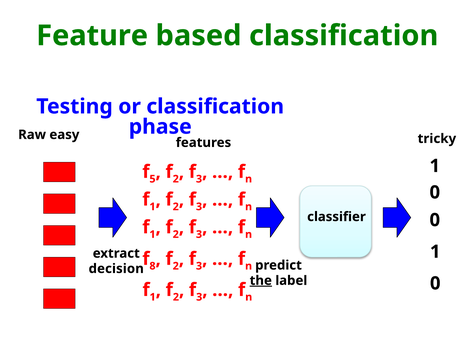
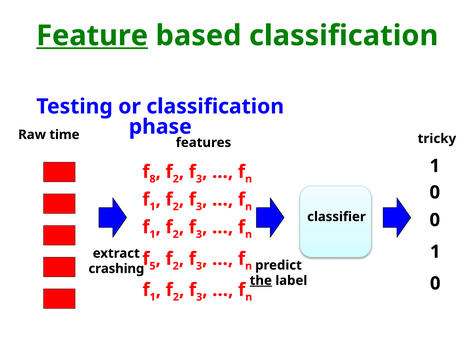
Feature underline: none -> present
easy: easy -> time
5: 5 -> 8
8: 8 -> 5
decision: decision -> crashing
